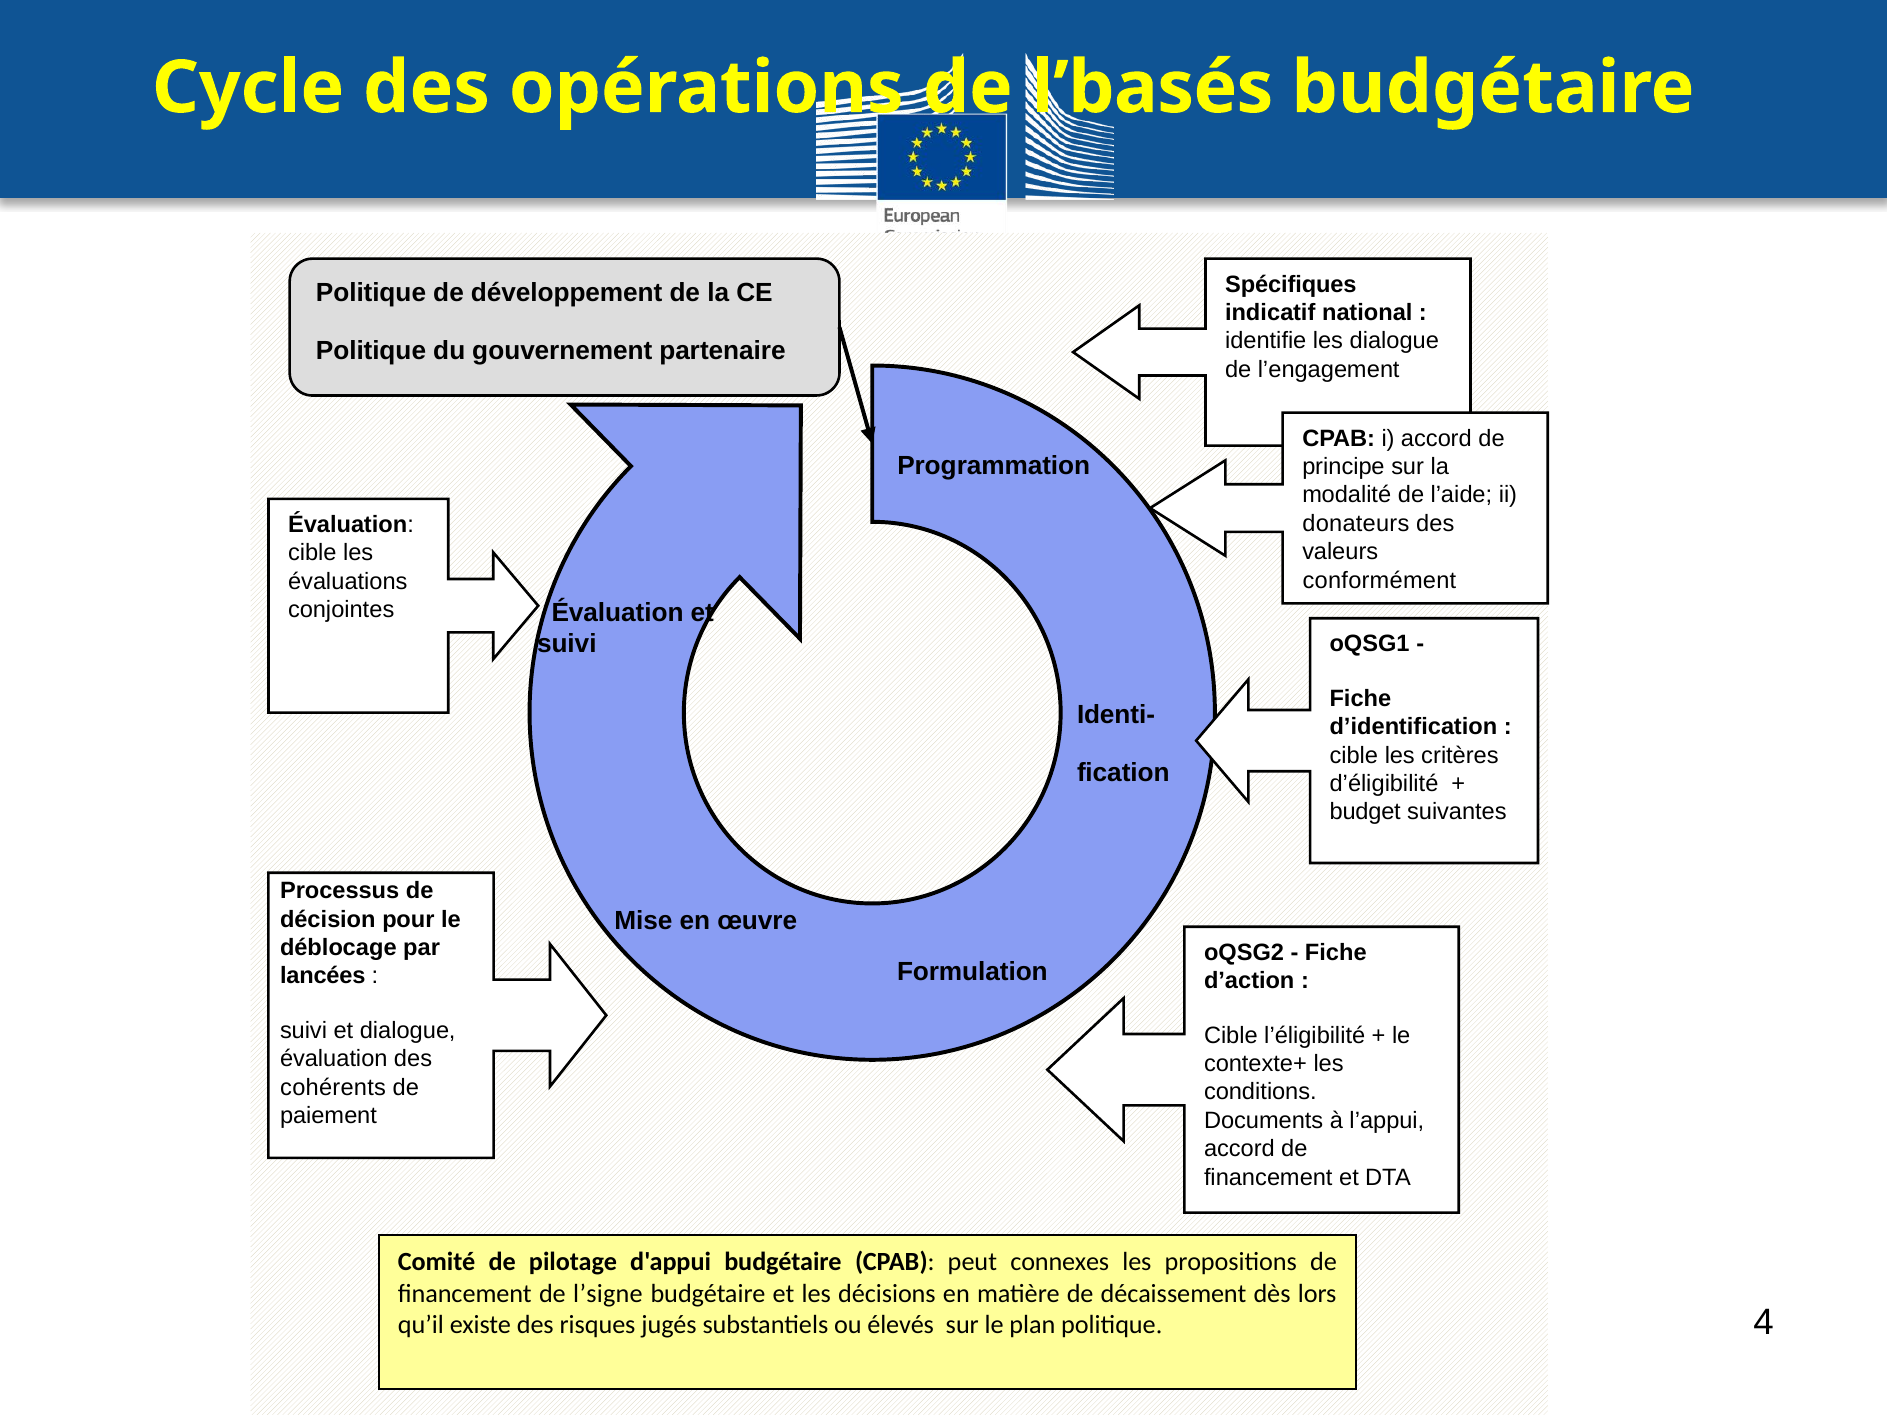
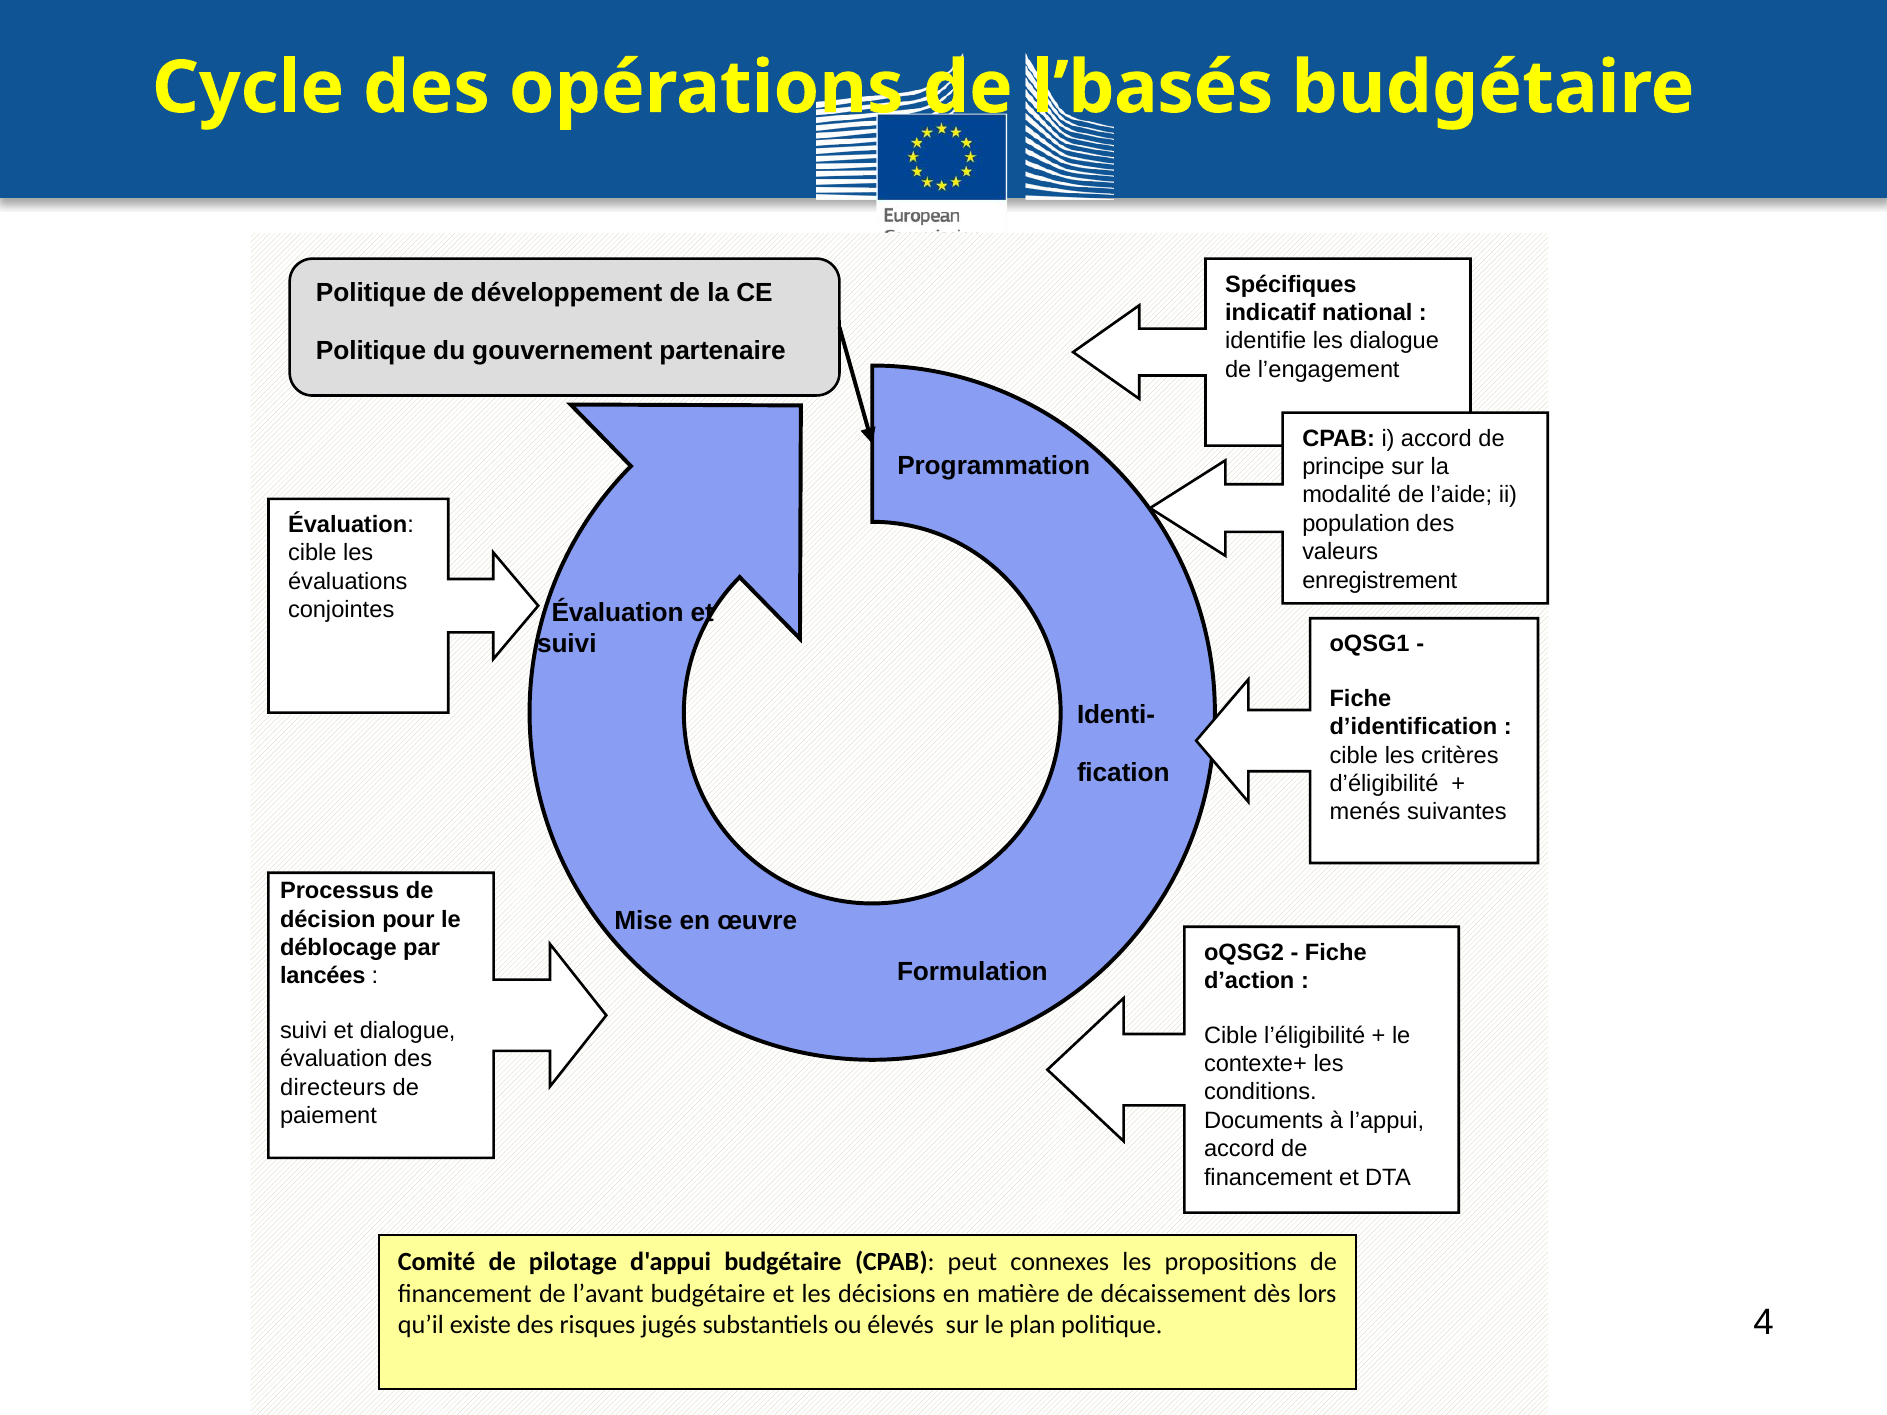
donateurs: donateurs -> population
conformément: conformément -> enregistrement
budget: budget -> menés
cohérents: cohérents -> directeurs
l’signe: l’signe -> l’avant
